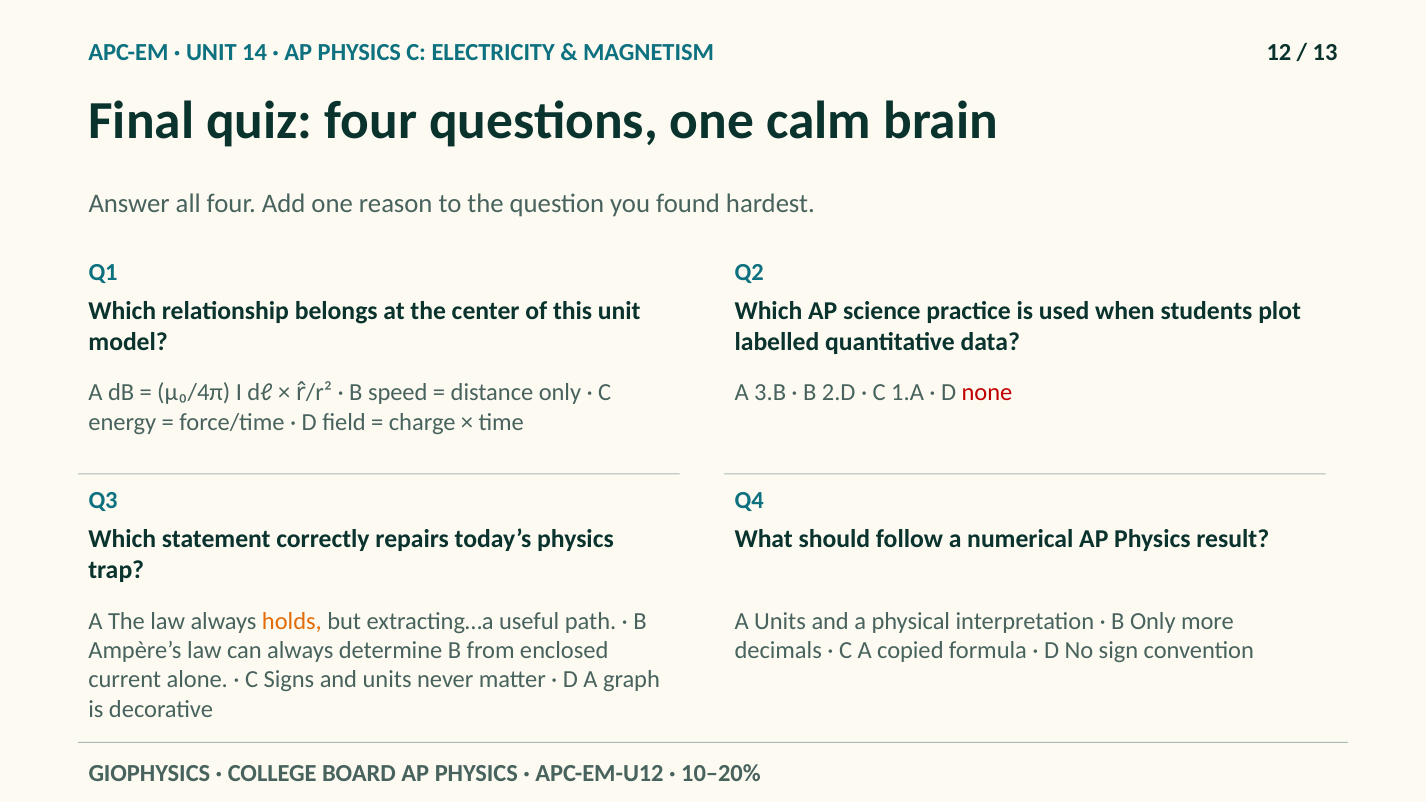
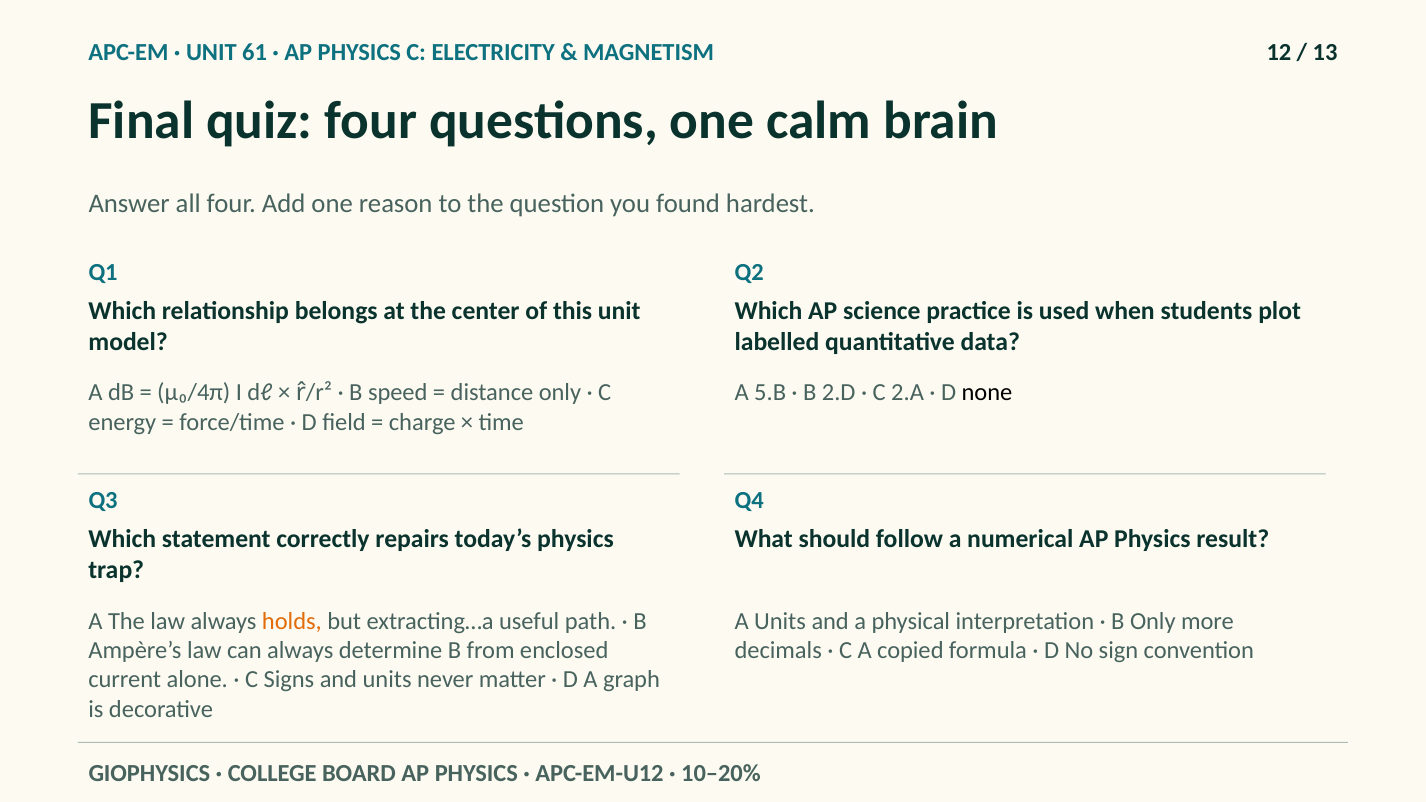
14: 14 -> 61
3.B: 3.B -> 5.B
1.A: 1.A -> 2.A
none colour: red -> black
